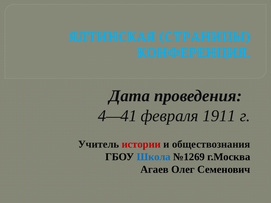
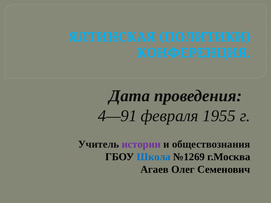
СТРАНИЦЫ: СТРАНИЦЫ -> ПОЛИТИКИ
4—41: 4—41 -> 4—91
1911: 1911 -> 1955
истории colour: red -> purple
